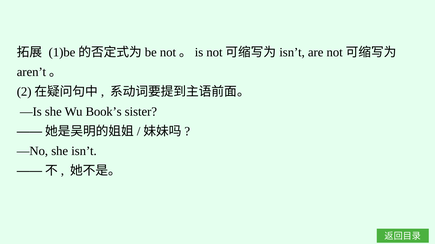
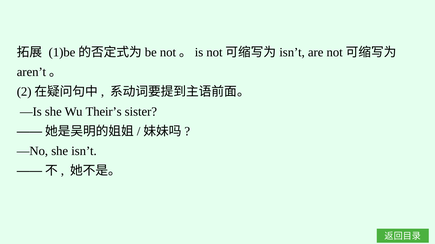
Book’s: Book’s -> Their’s
